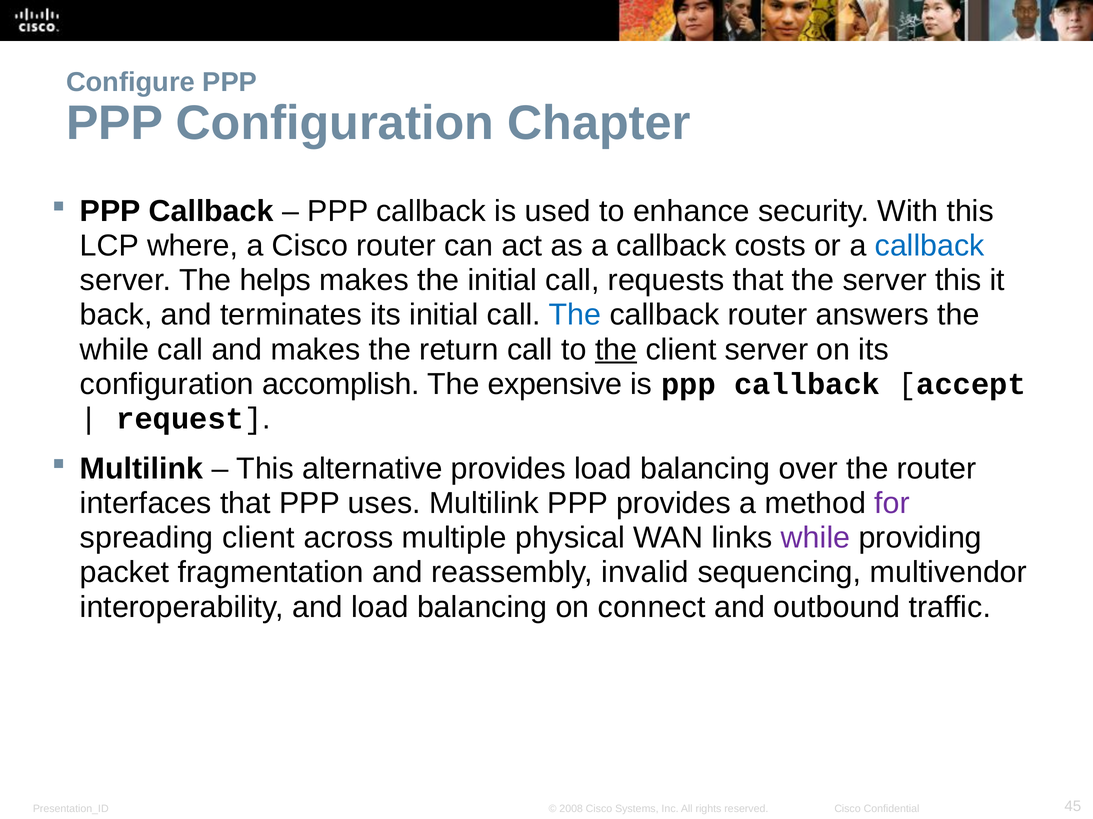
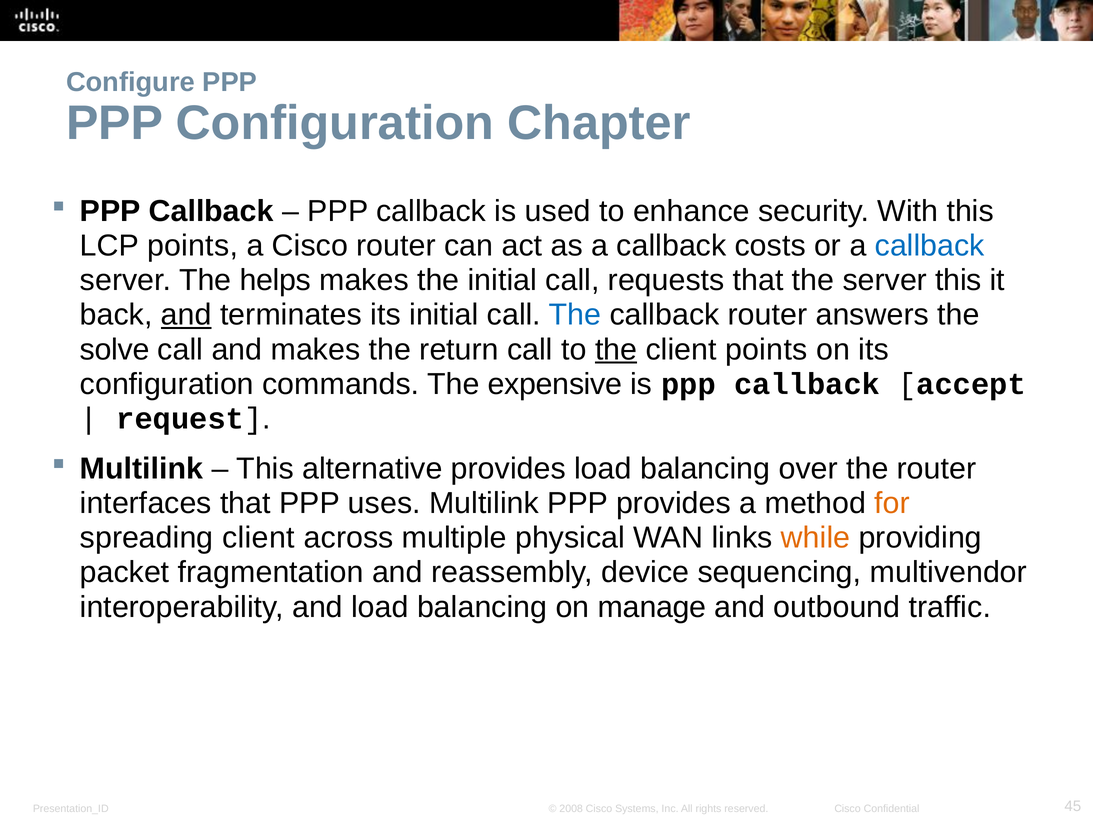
LCP where: where -> points
and at (186, 315) underline: none -> present
while at (115, 350): while -> solve
client server: server -> points
accomplish: accomplish -> commands
for colour: purple -> orange
while at (816, 538) colour: purple -> orange
invalid: invalid -> device
connect: connect -> manage
